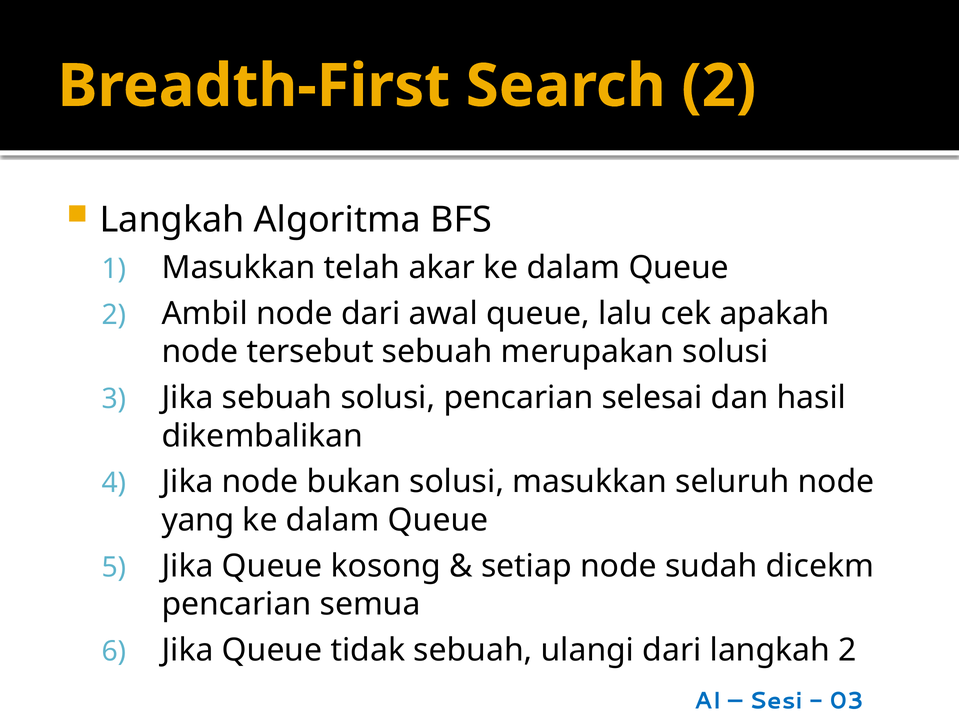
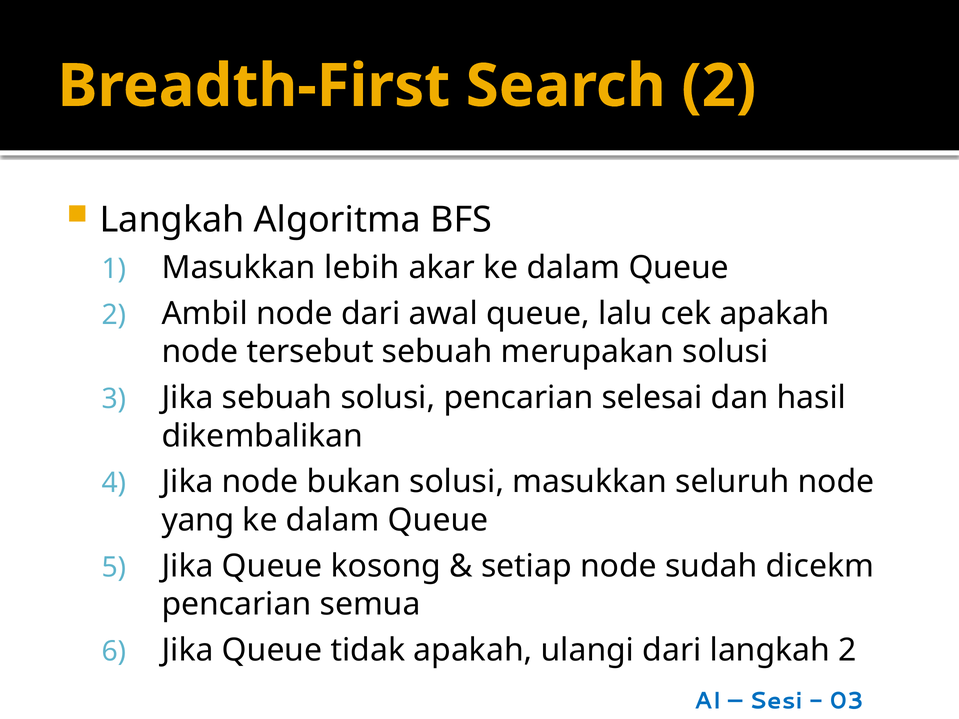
telah: telah -> lebih
tidak sebuah: sebuah -> apakah
